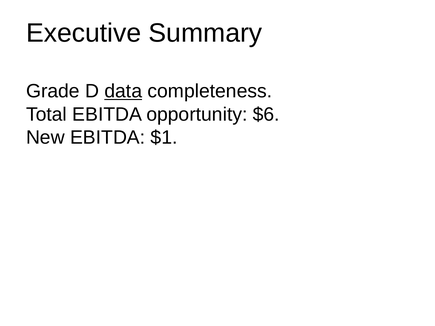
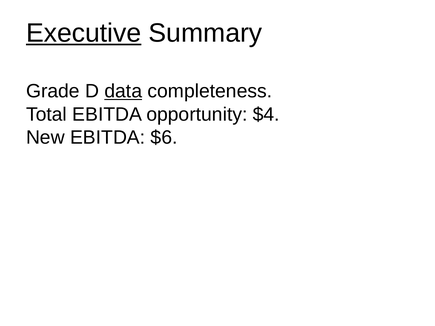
Executive underline: none -> present
$6: $6 -> $4
$1: $1 -> $6
